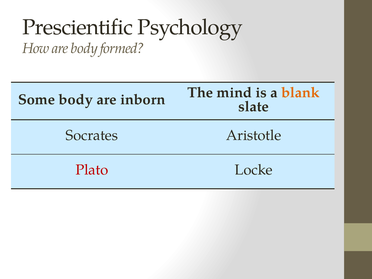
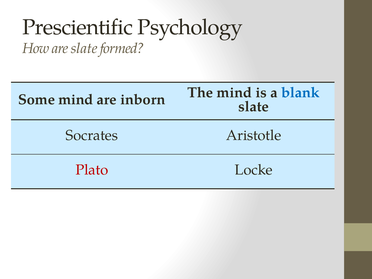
are body: body -> slate
Some body: body -> mind
blank colour: orange -> blue
